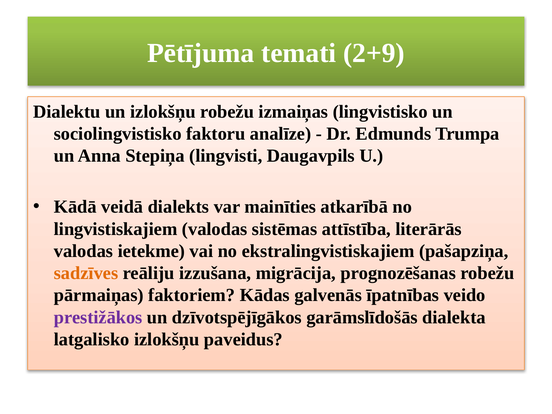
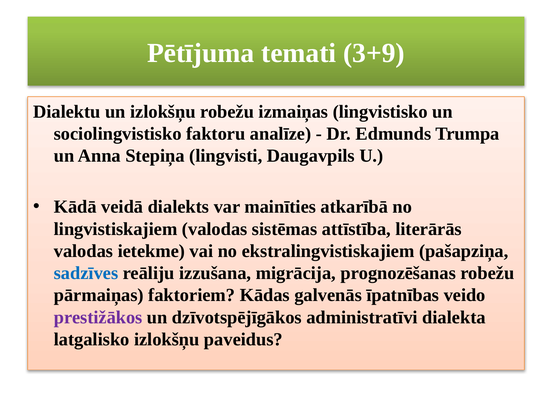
2+9: 2+9 -> 3+9
sadzīves colour: orange -> blue
garāmslīdošās: garāmslīdošās -> administratīvi
